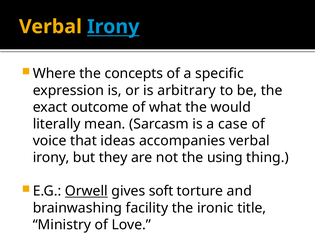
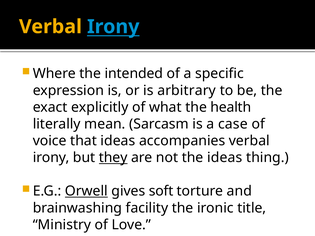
concepts: concepts -> intended
outcome: outcome -> explicitly
would: would -> health
they underline: none -> present
the using: using -> ideas
